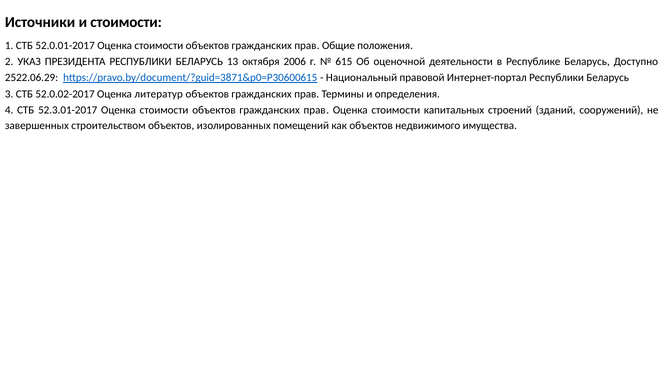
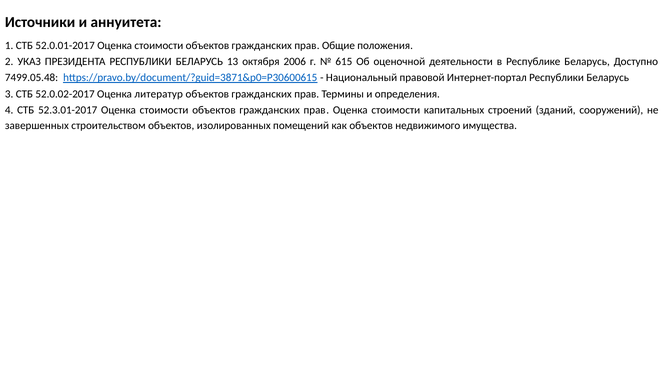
и стоимости: стоимости -> аннуитета
2522.06.29: 2522.06.29 -> 7499.05.48
